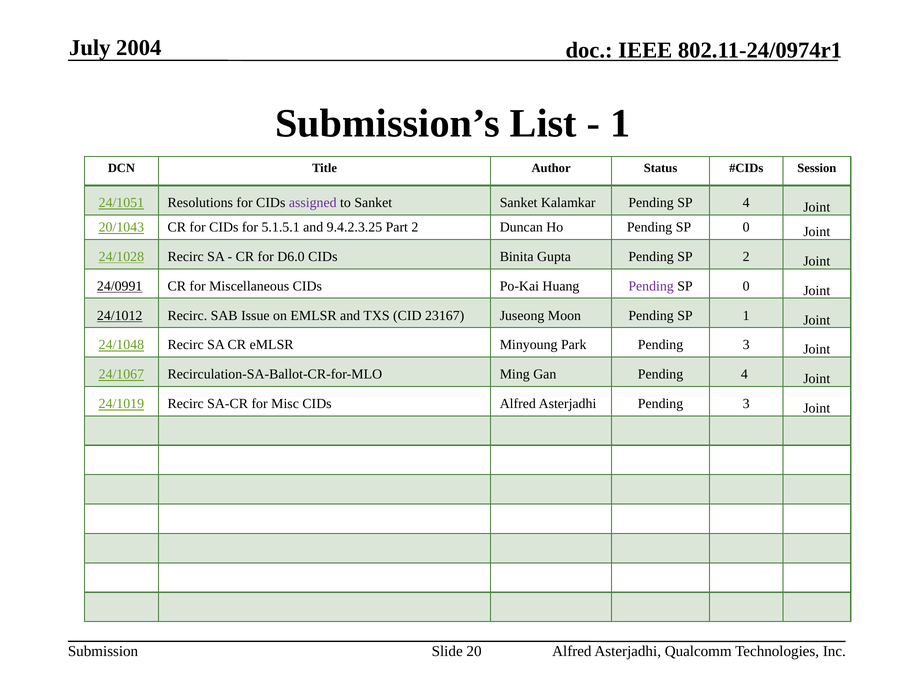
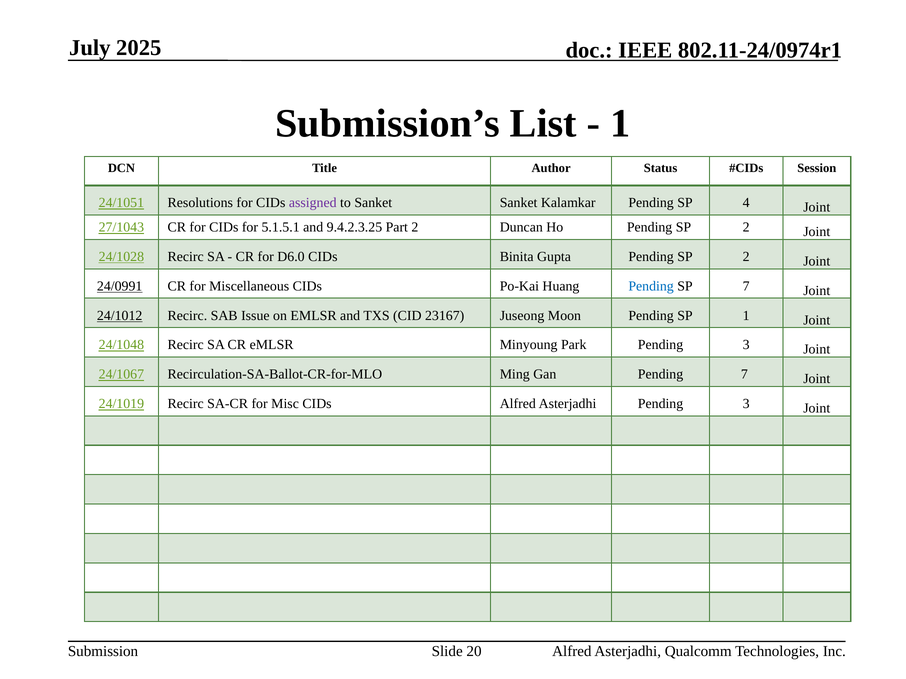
2004: 2004 -> 2025
20/1043: 20/1043 -> 27/1043
Ho Pending SP 0: 0 -> 2
Pending at (651, 286) colour: purple -> blue
0 at (746, 286): 0 -> 7
Pending 4: 4 -> 7
